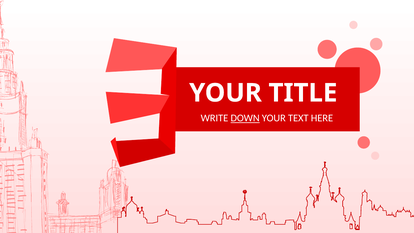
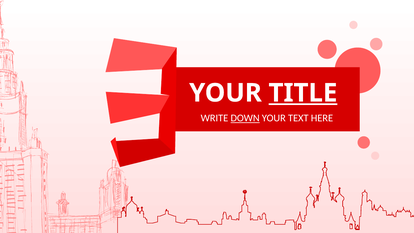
TITLE underline: none -> present
